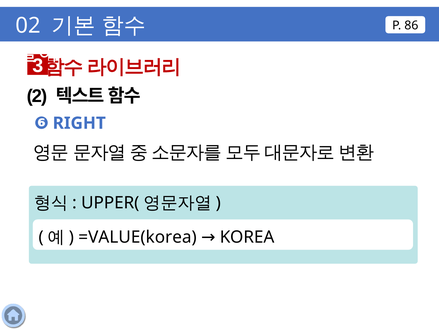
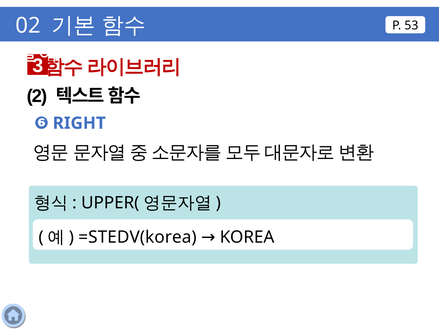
86: 86 -> 53
=VALUE(korea: =VALUE(korea -> =STEDV(korea
